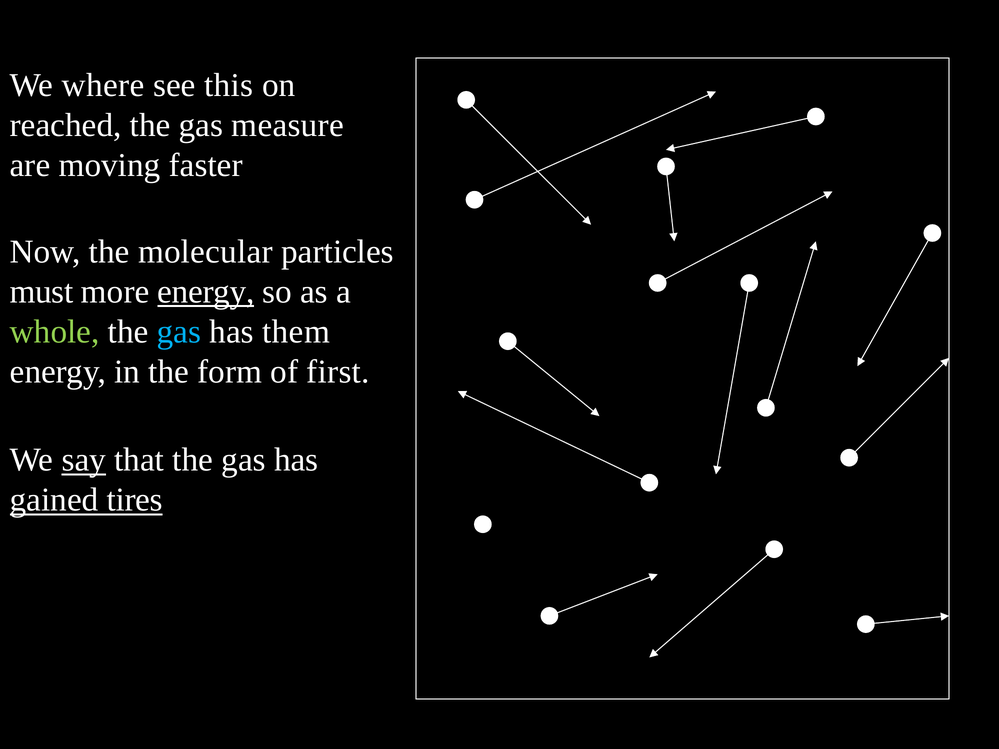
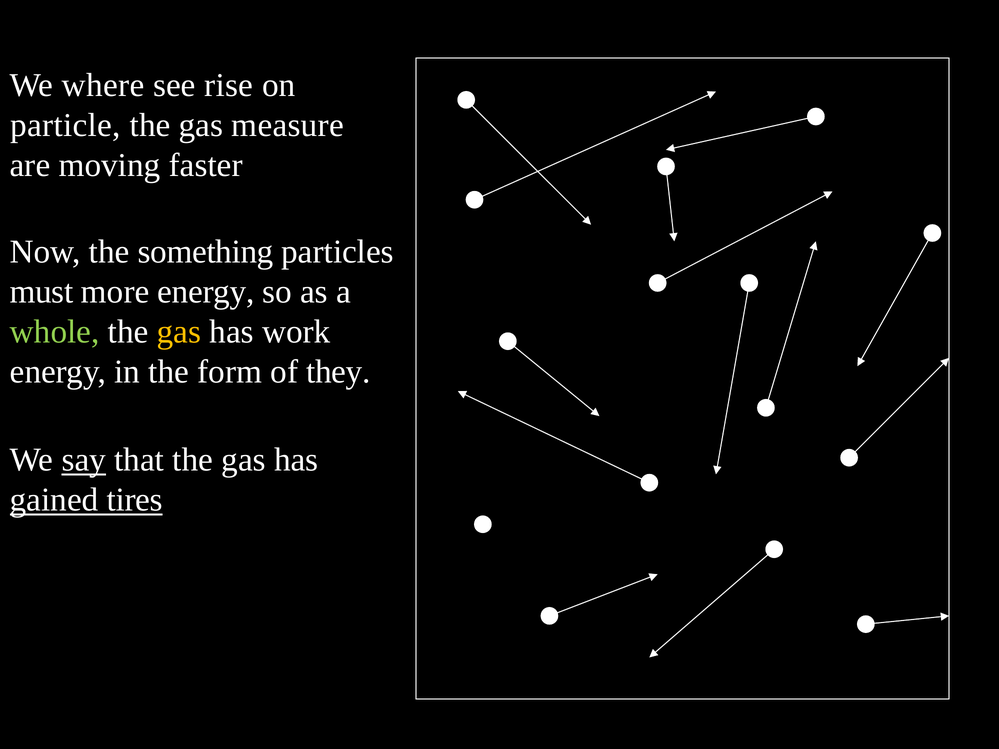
this: this -> rise
reached: reached -> particle
molecular: molecular -> something
energy at (206, 292) underline: present -> none
gas at (179, 332) colour: light blue -> yellow
them: them -> work
first: first -> they
